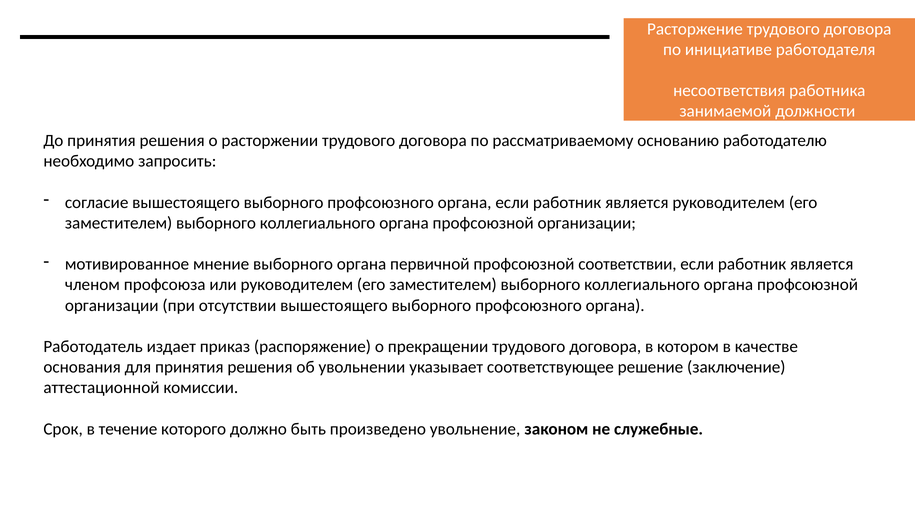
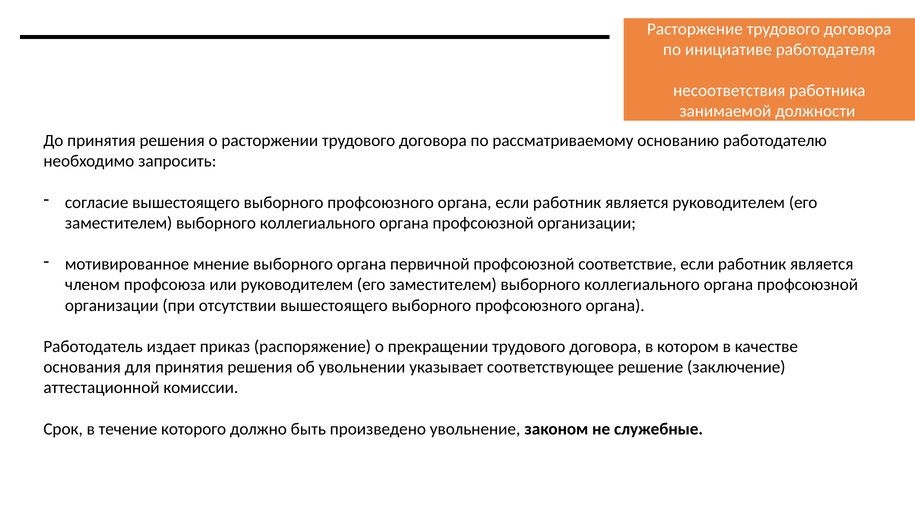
соответствии: соответствии -> соответствие
